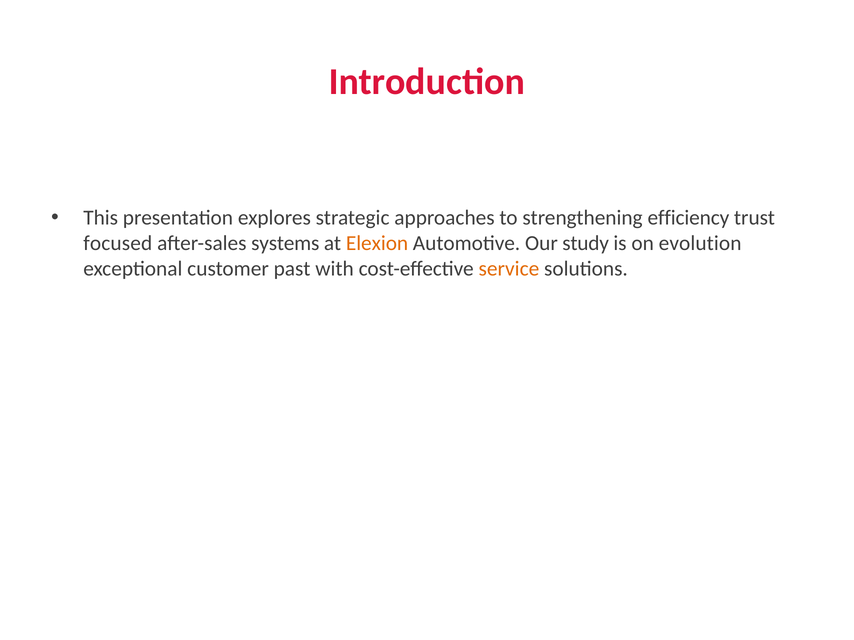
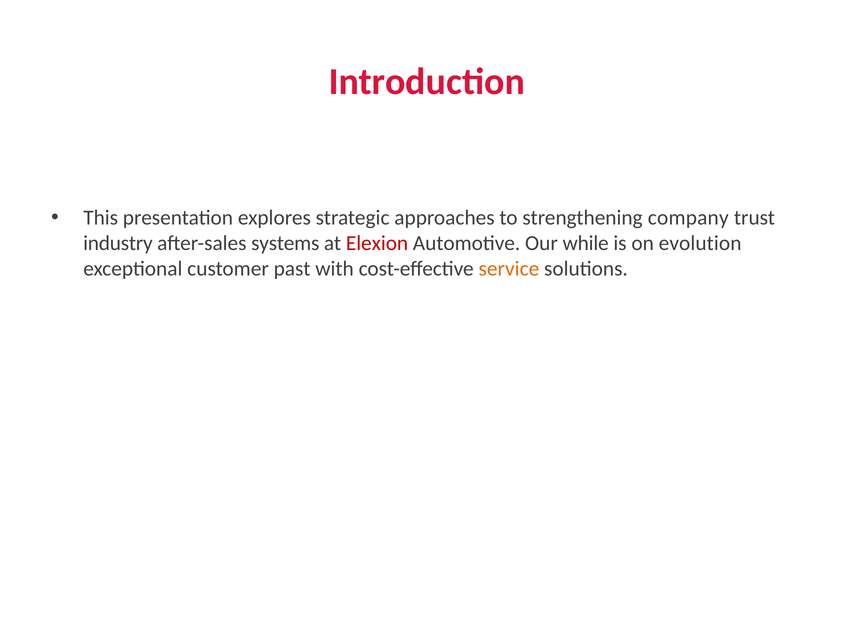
efficiency: efficiency -> company
focused: focused -> industry
Elexion colour: orange -> red
study: study -> while
